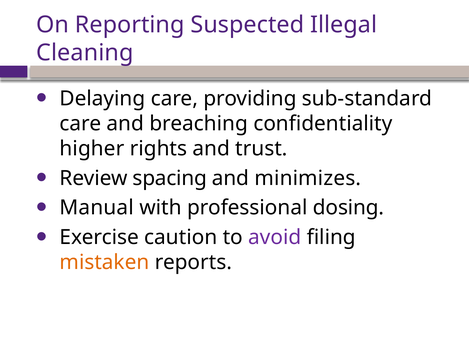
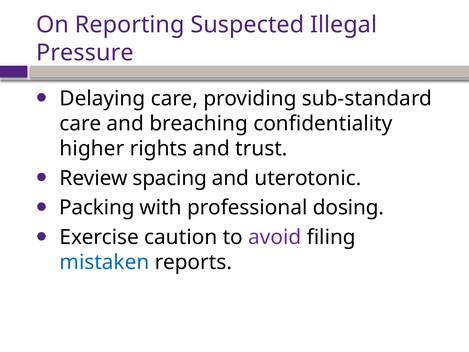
Cleaning: Cleaning -> Pressure
minimizes: minimizes -> uterotonic
Manual: Manual -> Packing
mistaken colour: orange -> blue
